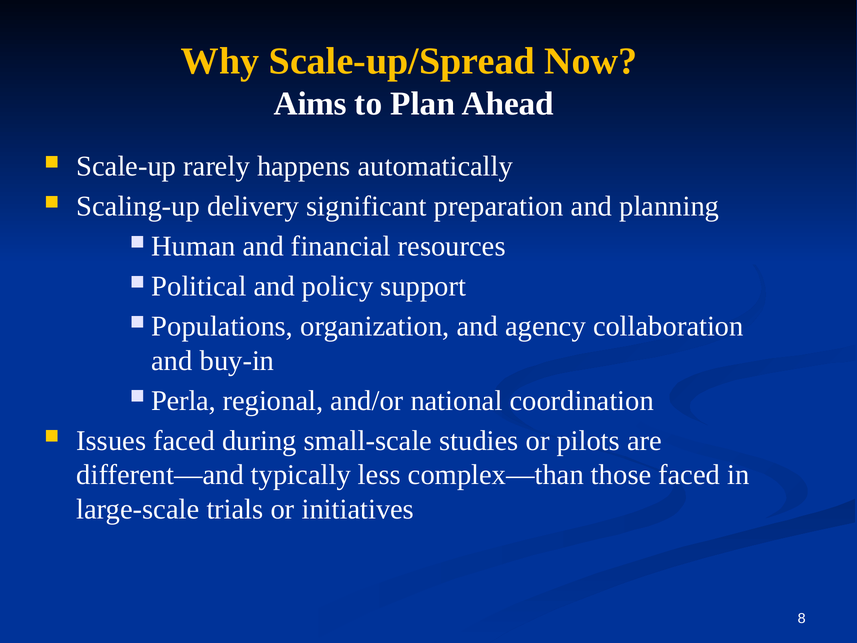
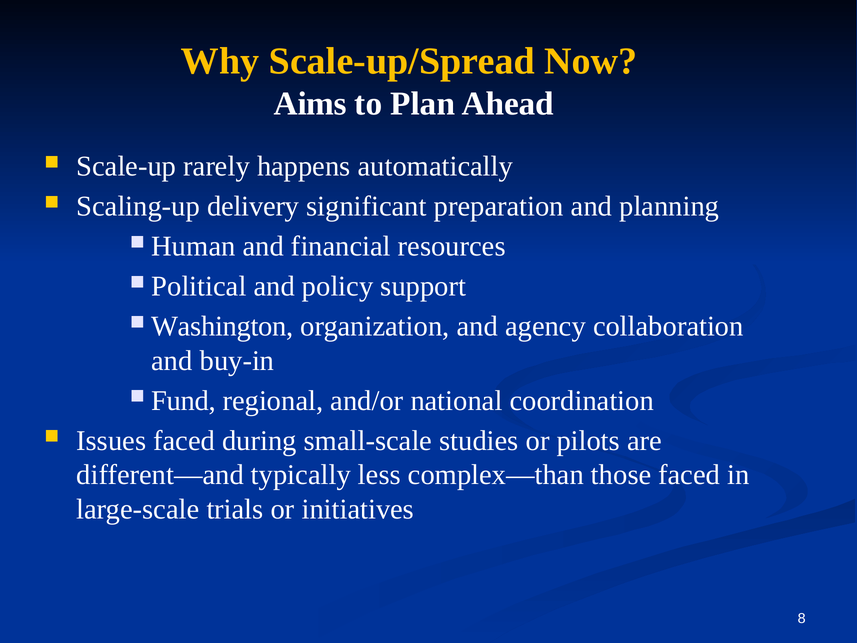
Populations: Populations -> Washington
Perla: Perla -> Fund
